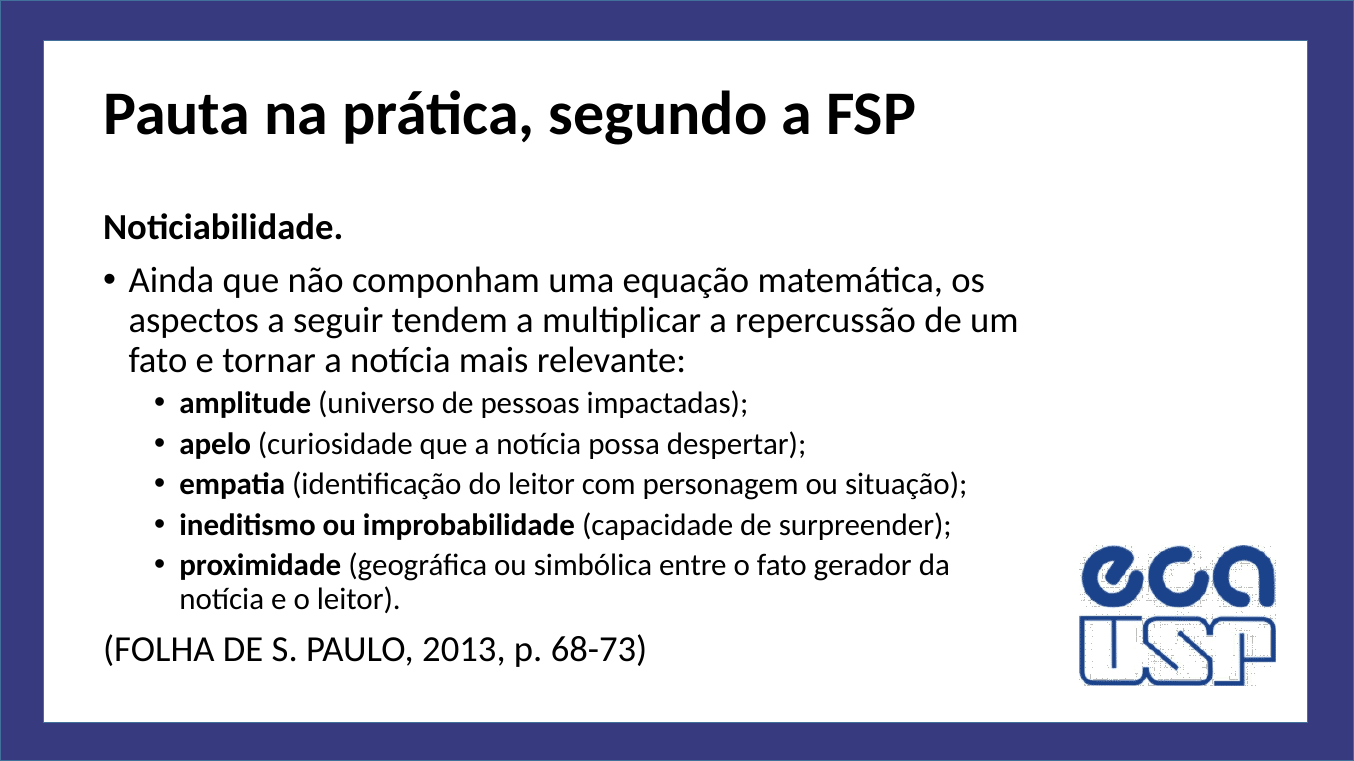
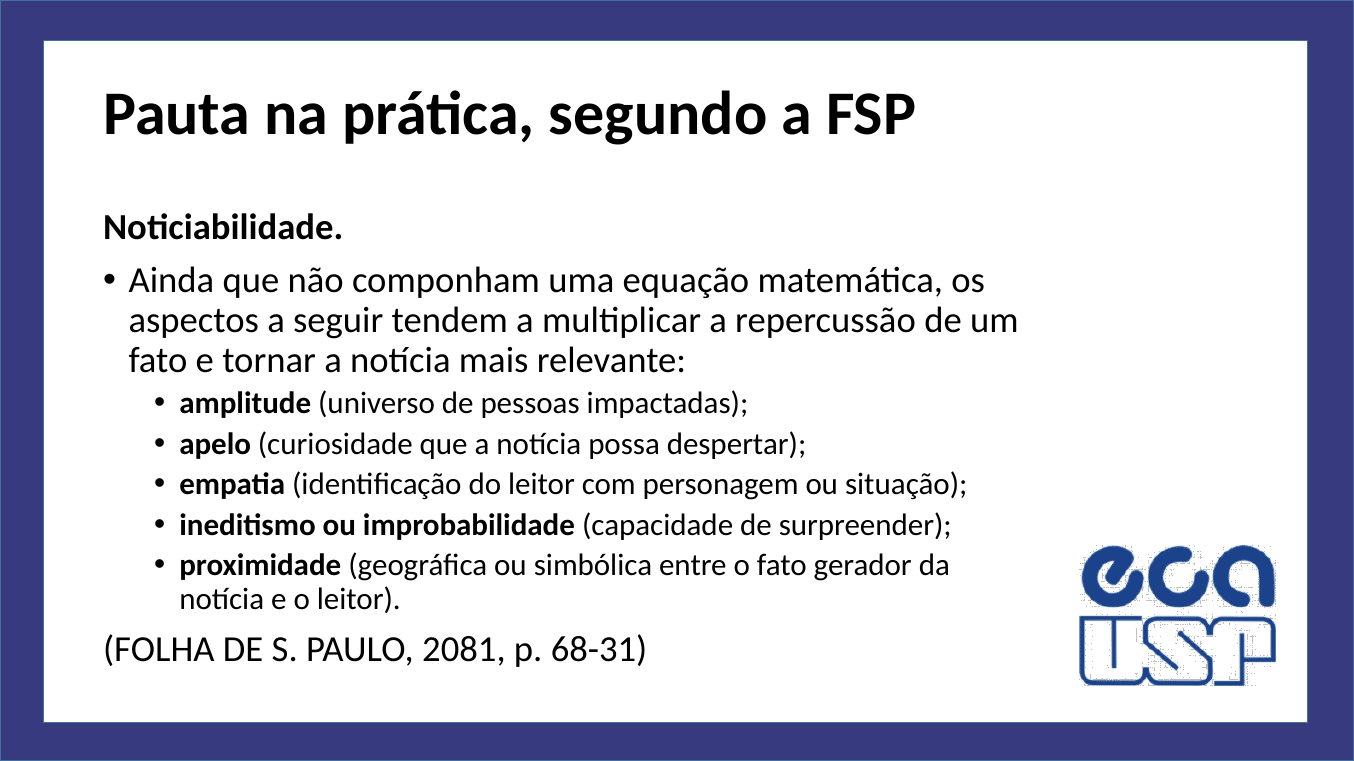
2013: 2013 -> 2081
68-73: 68-73 -> 68-31
